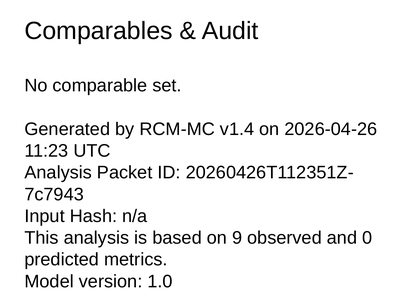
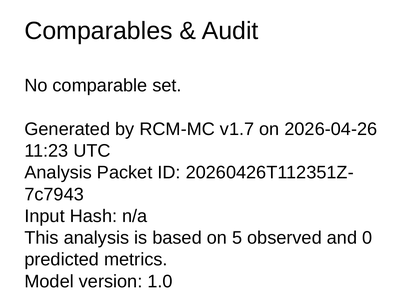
v1.4: v1.4 -> v1.7
9: 9 -> 5
